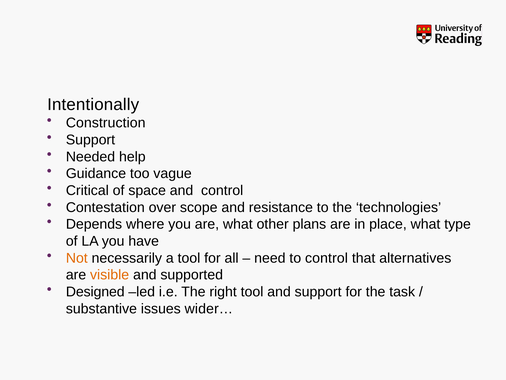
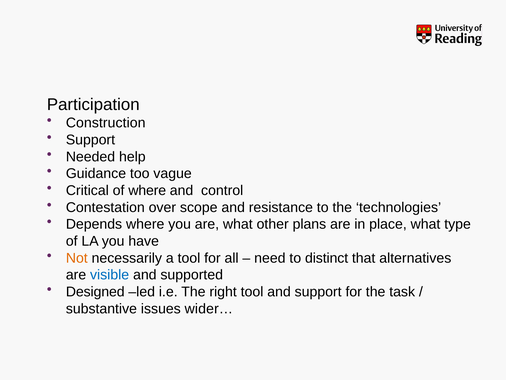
Intentionally: Intentionally -> Participation
of space: space -> where
to control: control -> distinct
visible colour: orange -> blue
